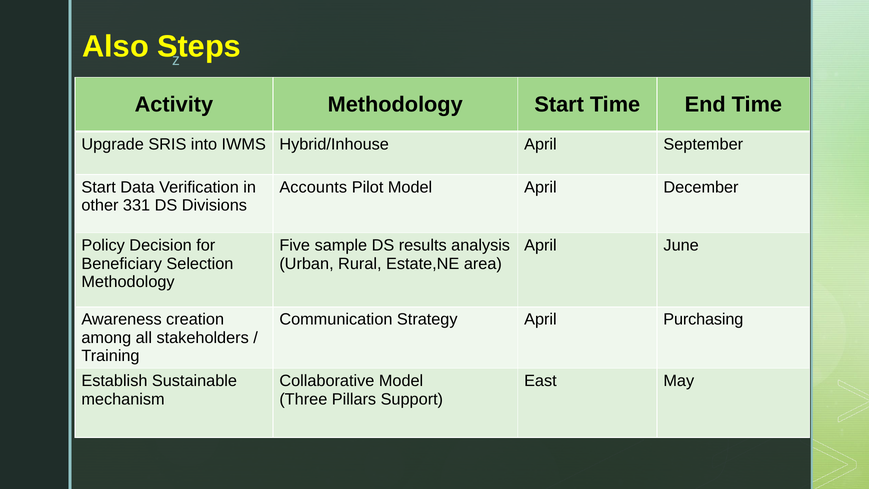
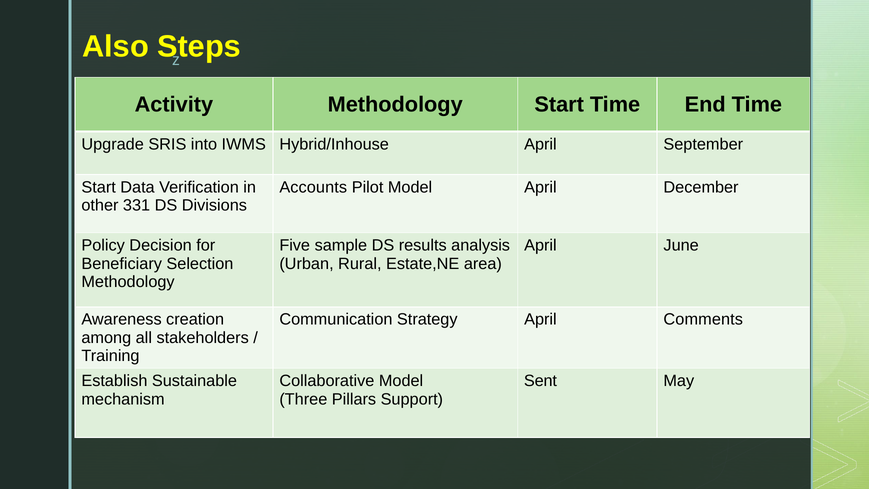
Purchasing: Purchasing -> Comments
East: East -> Sent
